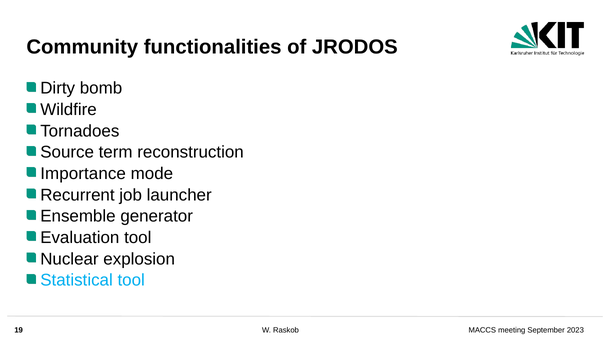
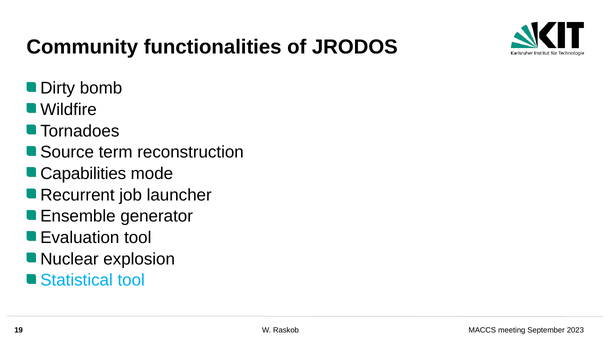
Importance: Importance -> Capabilities
